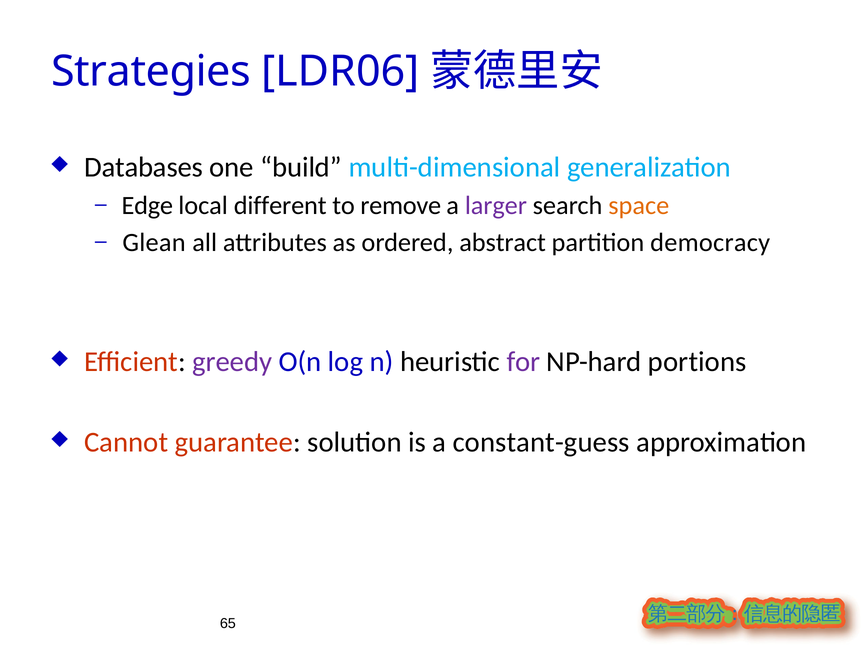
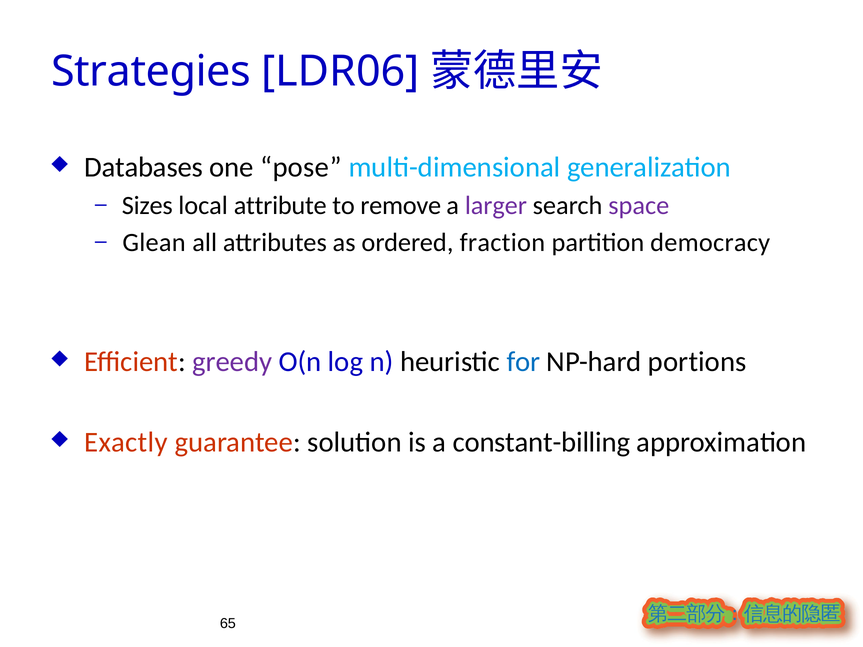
build: build -> pose
Edge: Edge -> Sizes
different: different -> attribute
space colour: orange -> purple
abstract: abstract -> fraction
for colour: purple -> blue
Cannot: Cannot -> Exactly
constant-guess: constant-guess -> constant-billing
